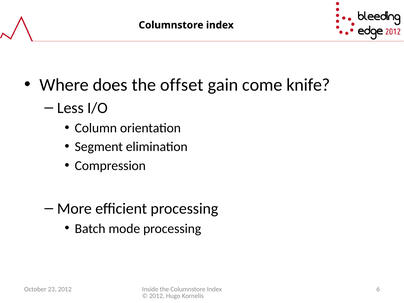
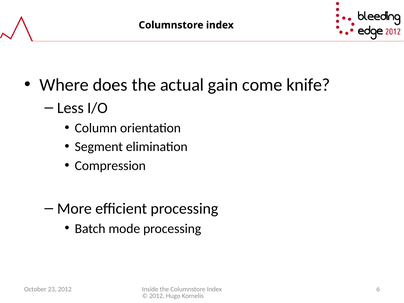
offset: offset -> actual
